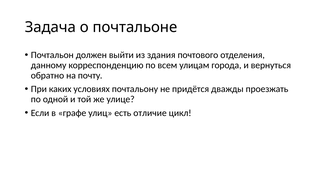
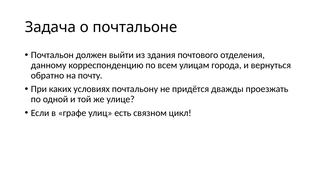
отличие: отличие -> связном
